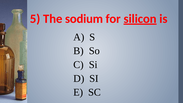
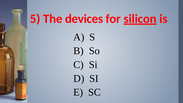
sodium: sodium -> devices
